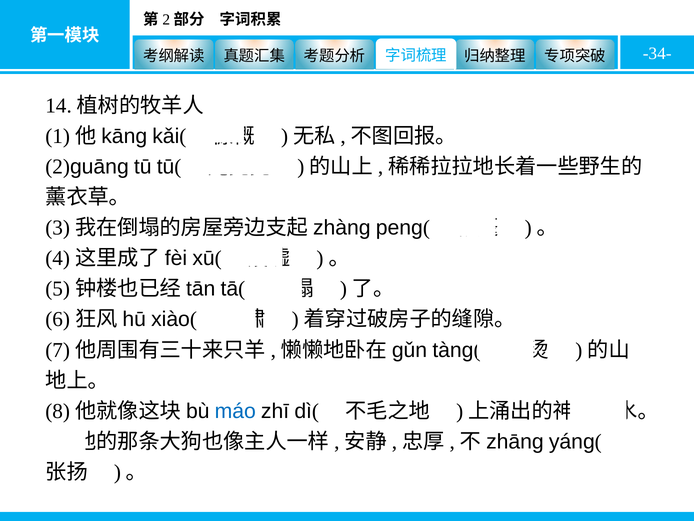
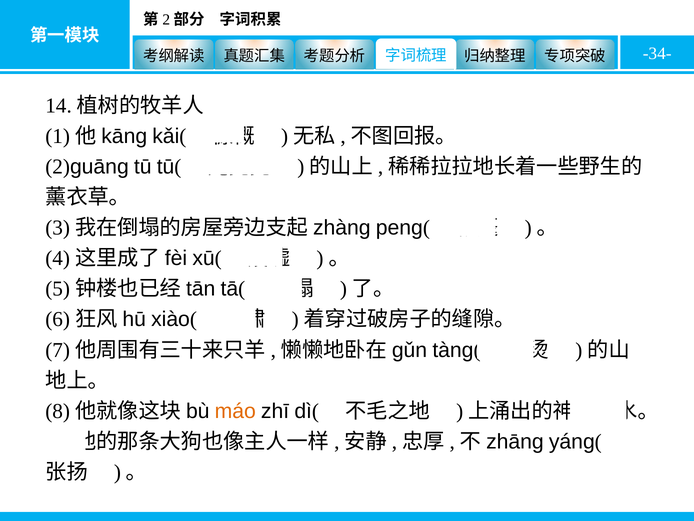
máo colour: blue -> orange
